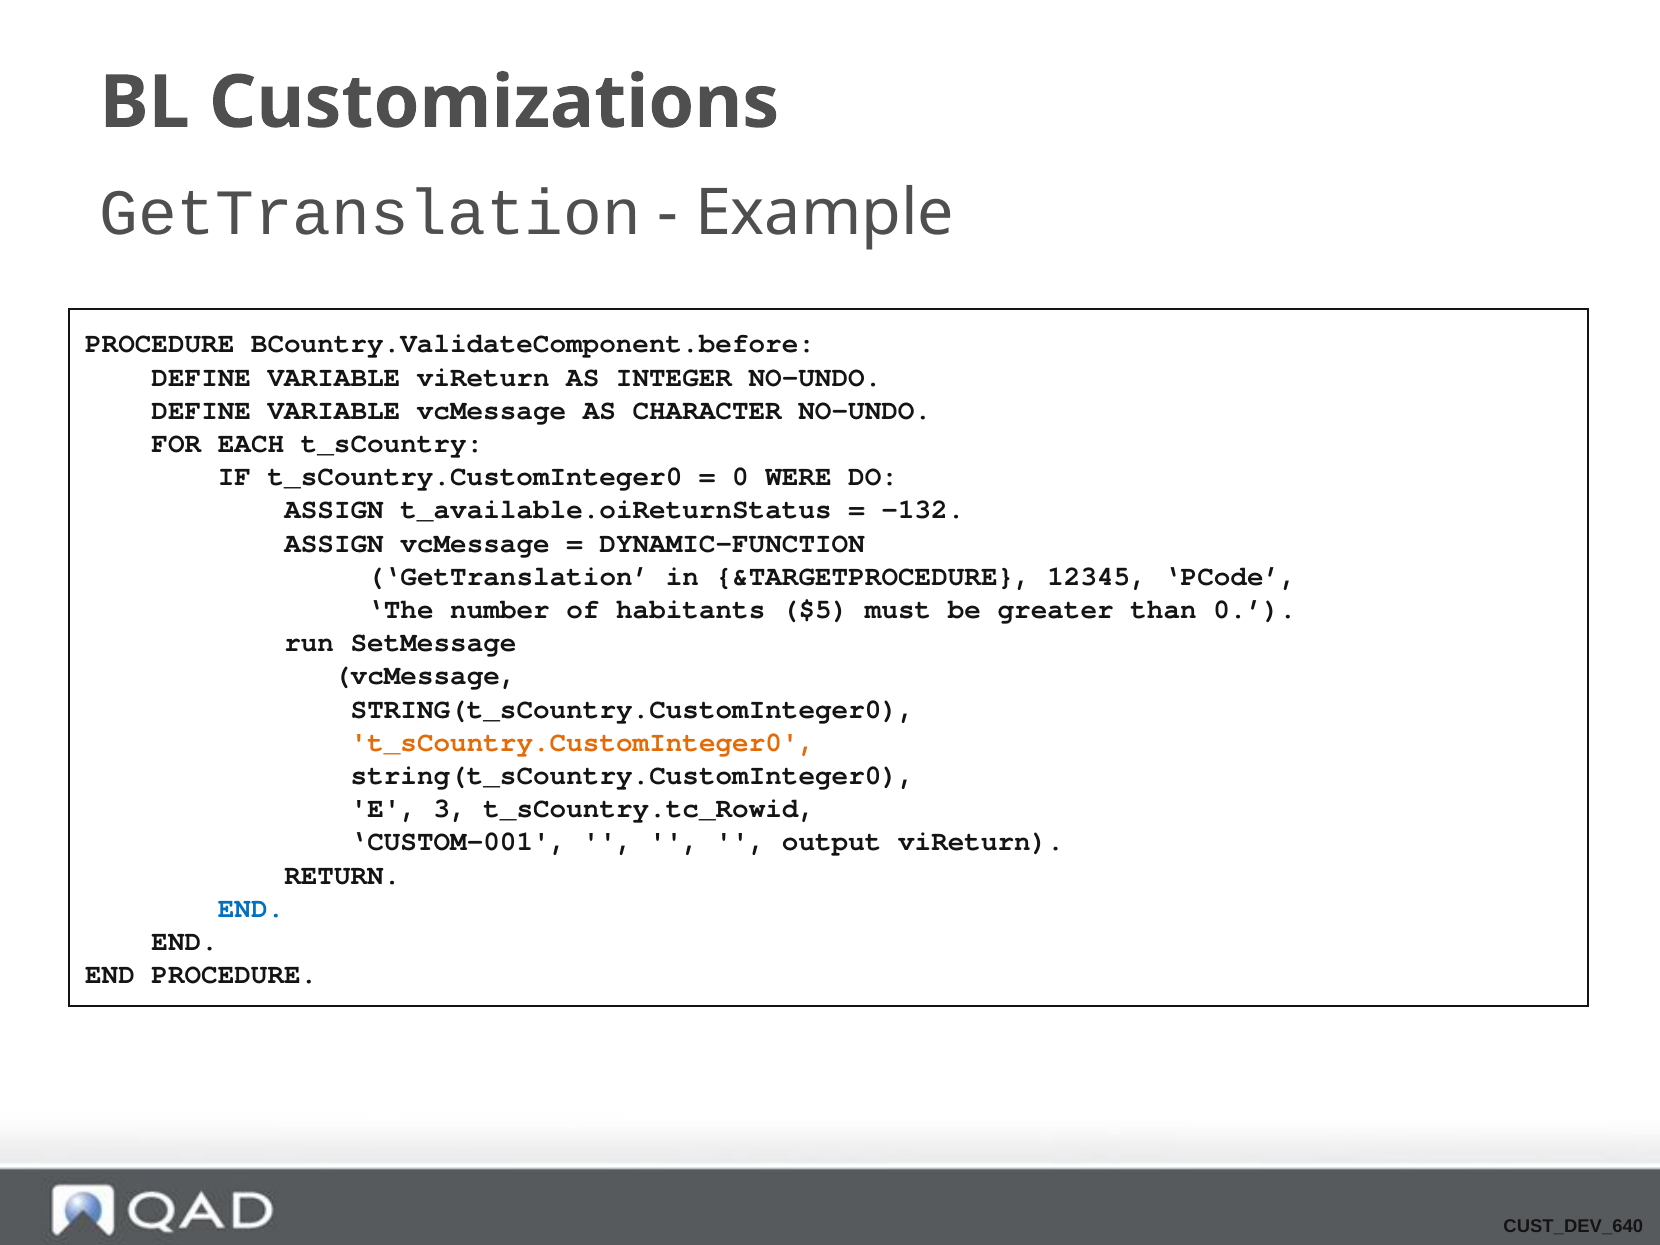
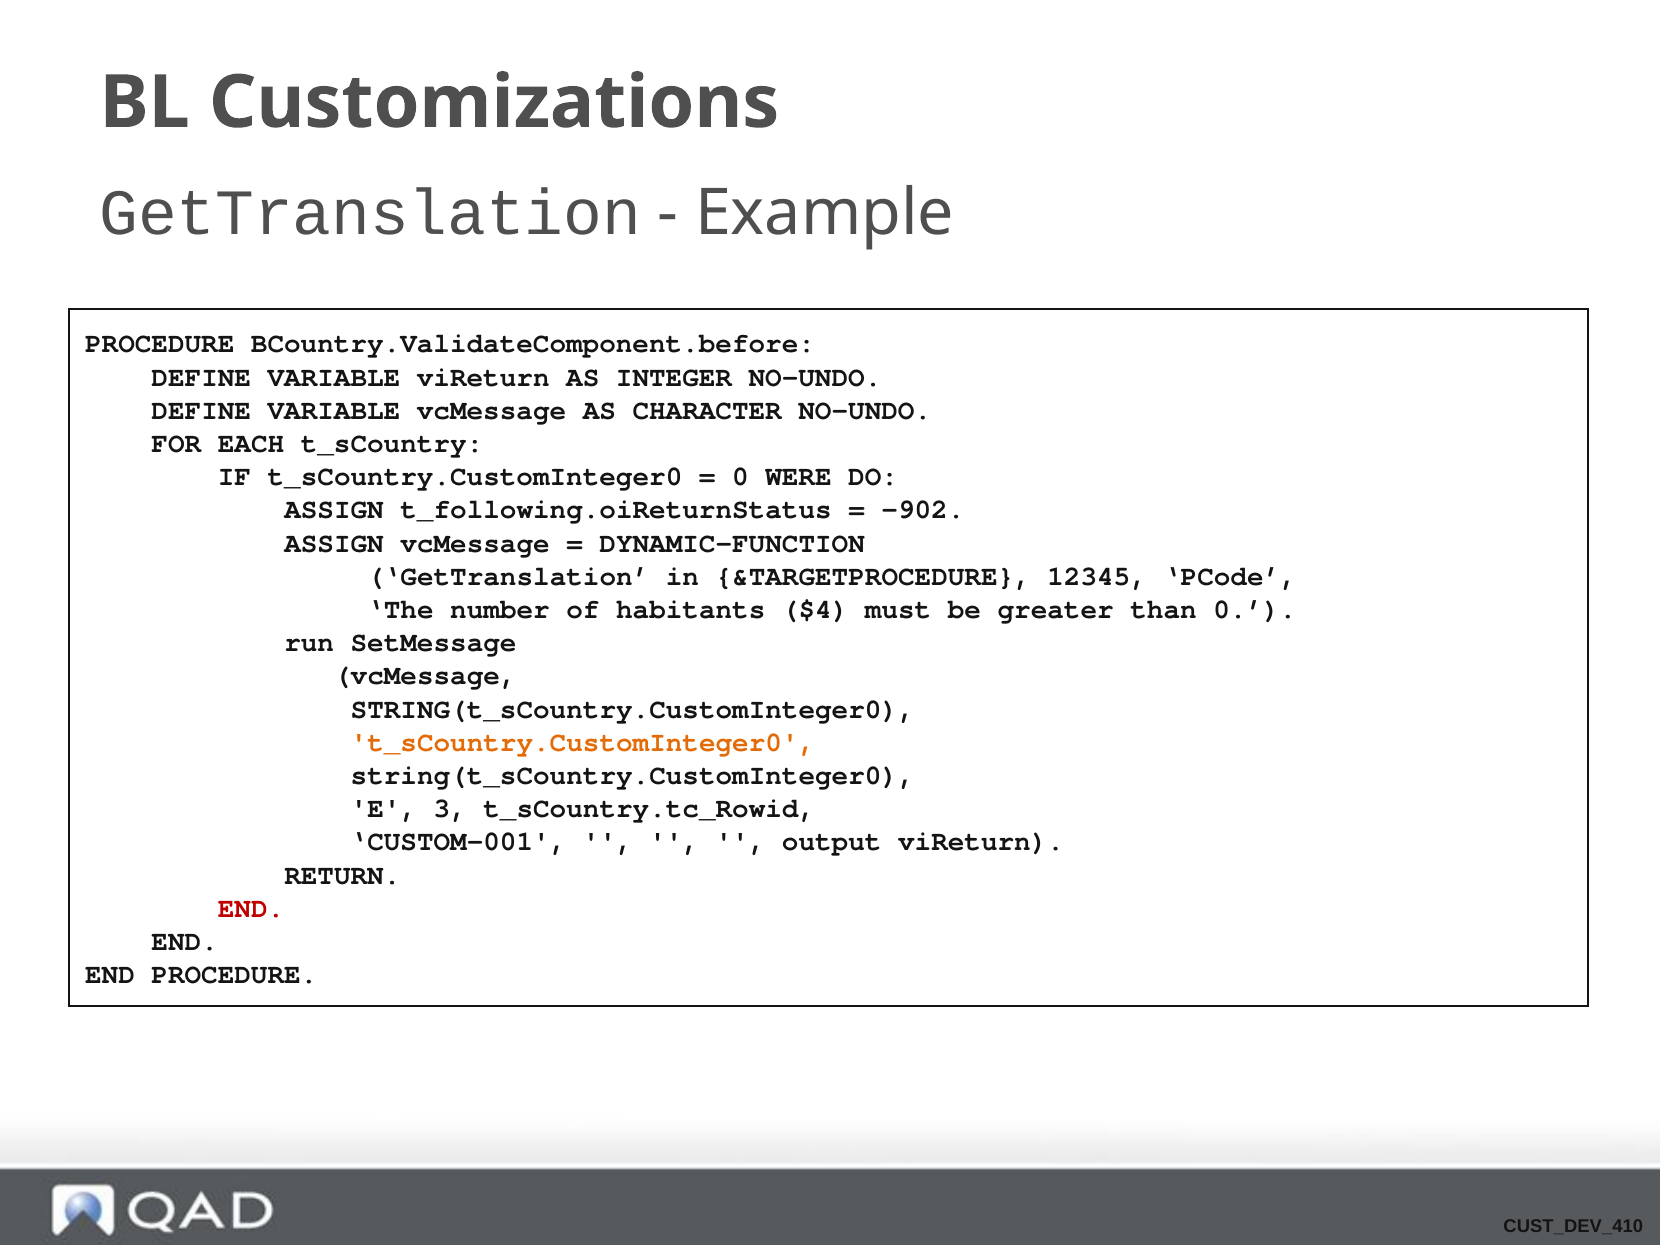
t_available.oiReturnStatus: t_available.oiReturnStatus -> t_following.oiReturnStatus
-132: -132 -> -902
$5: $5 -> $4
END at (251, 908) colour: blue -> red
CUST_DEV_640: CUST_DEV_640 -> CUST_DEV_410
